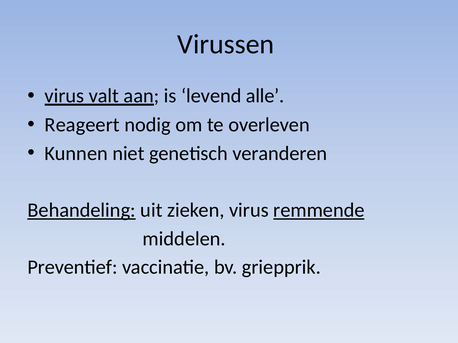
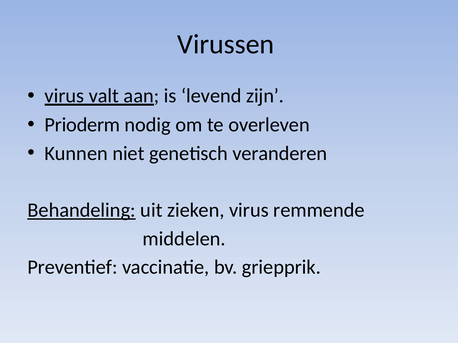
alle: alle -> zijn
Reageert: Reageert -> Prioderm
remmende underline: present -> none
